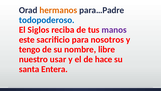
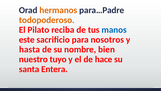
todopoderoso colour: blue -> orange
Siglos: Siglos -> Pilato
manos colour: purple -> blue
tengo: tengo -> hasta
libre: libre -> bien
usar: usar -> tuyo
